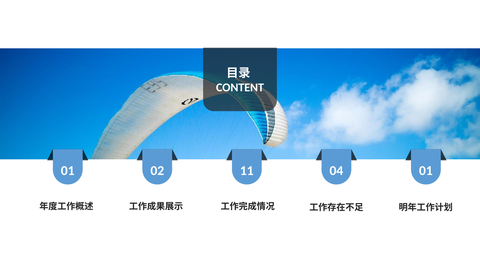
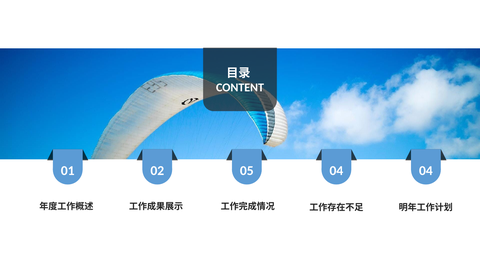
11: 11 -> 05
04 01: 01 -> 04
